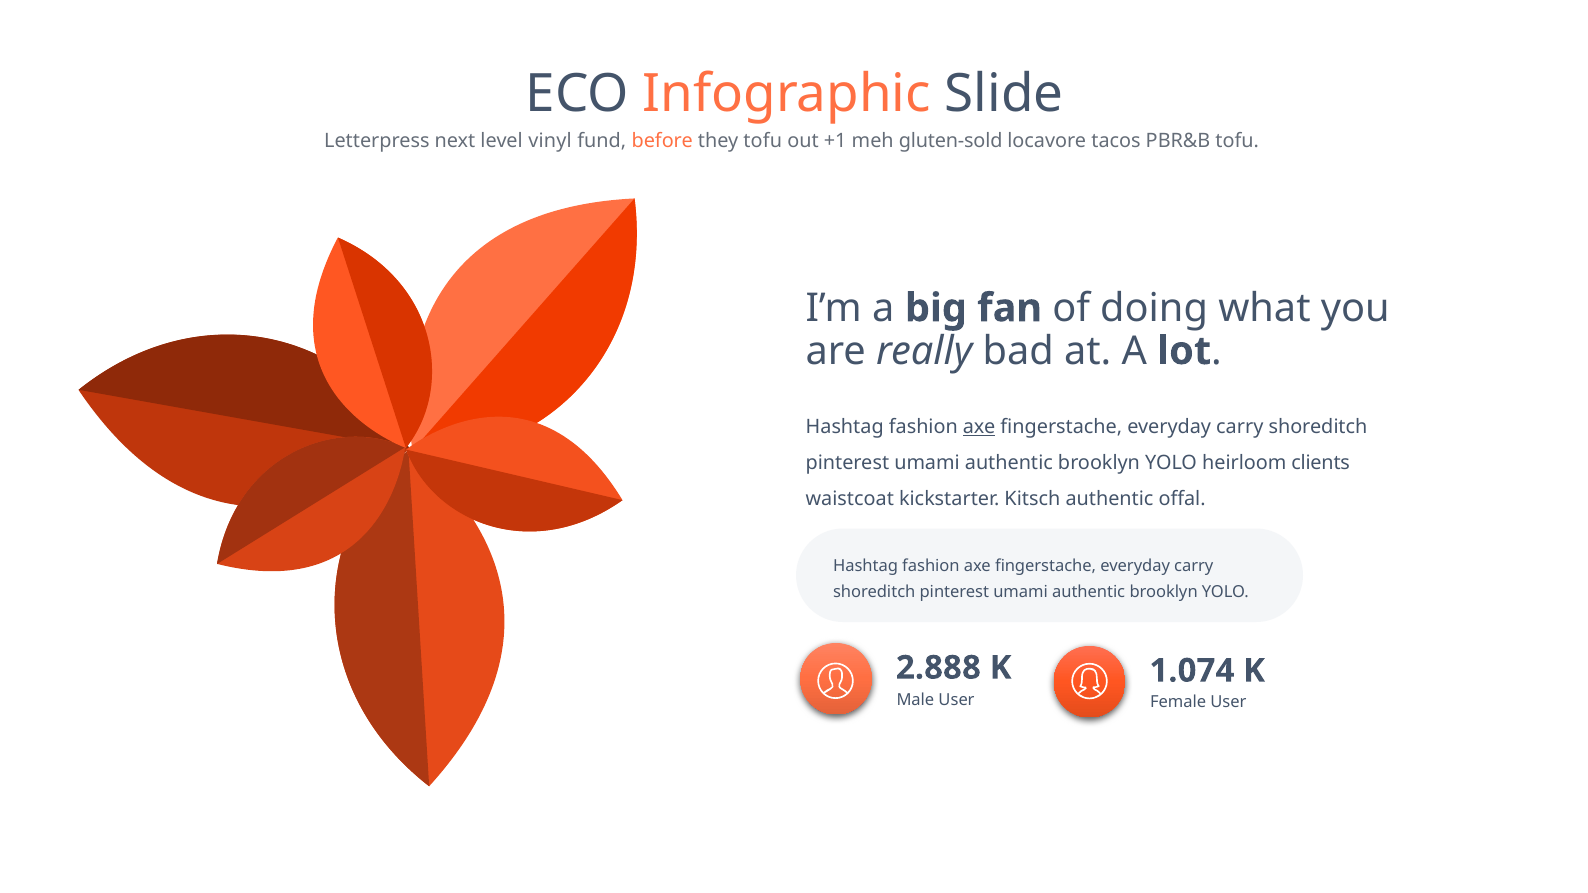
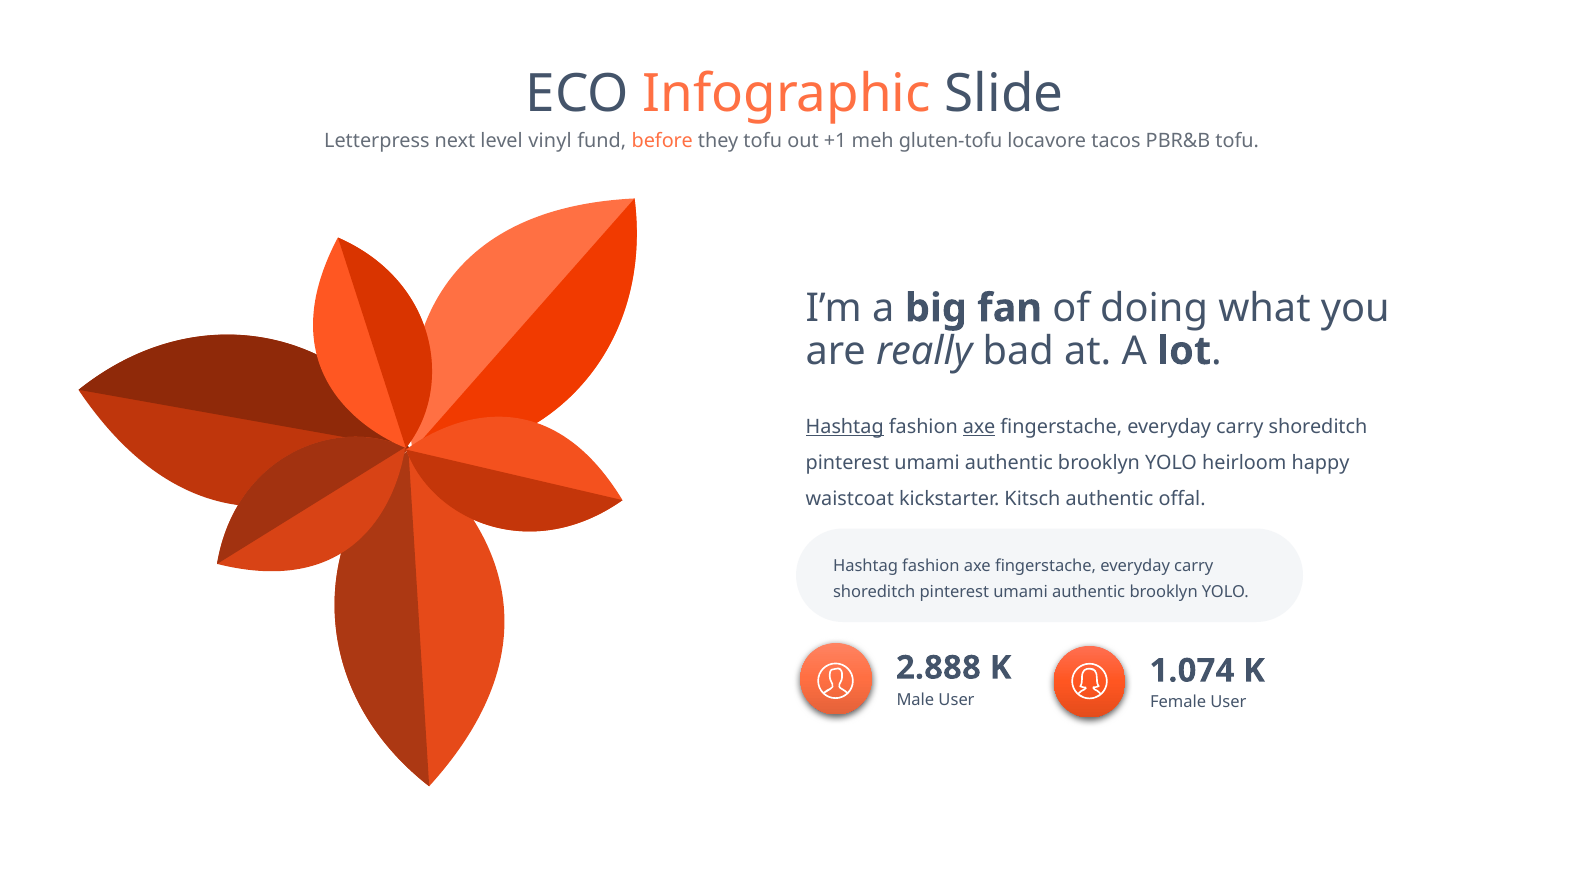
gluten-sold: gluten-sold -> gluten-tofu
Hashtag at (845, 427) underline: none -> present
clients: clients -> happy
